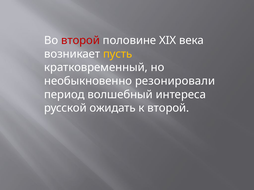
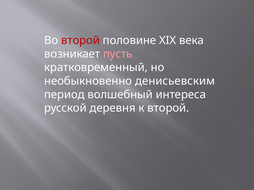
пусть colour: yellow -> pink
резонировали: резонировали -> денисьевским
ожидать: ожидать -> деревня
